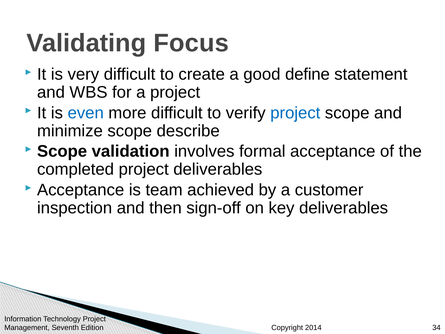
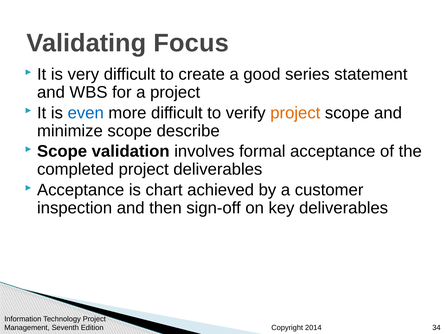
define: define -> series
project at (295, 113) colour: blue -> orange
team: team -> chart
